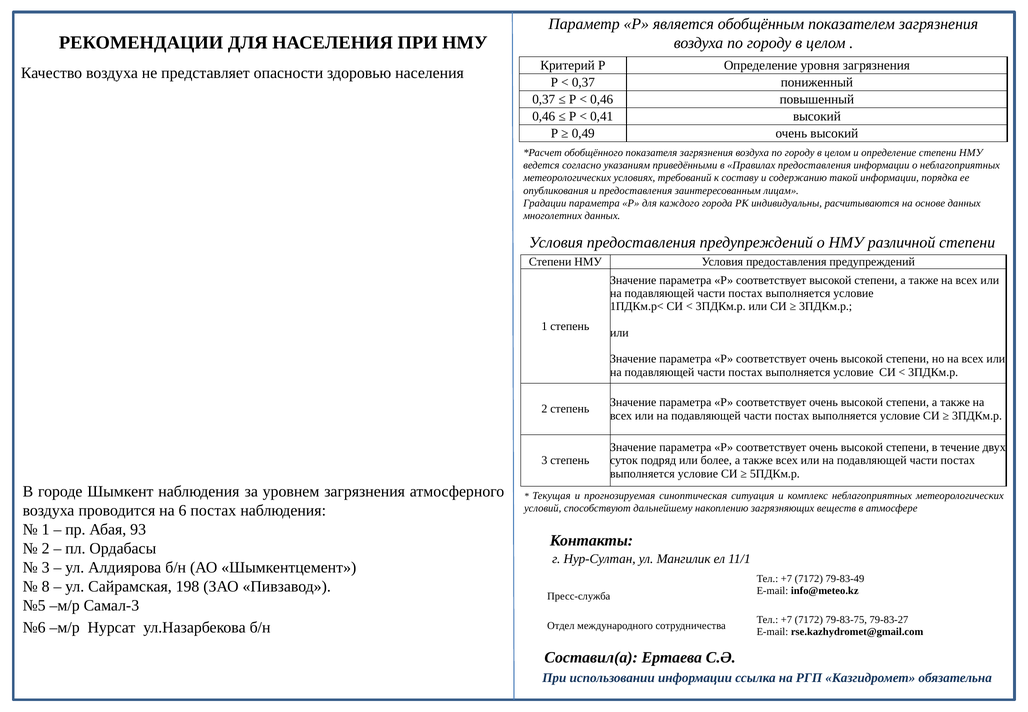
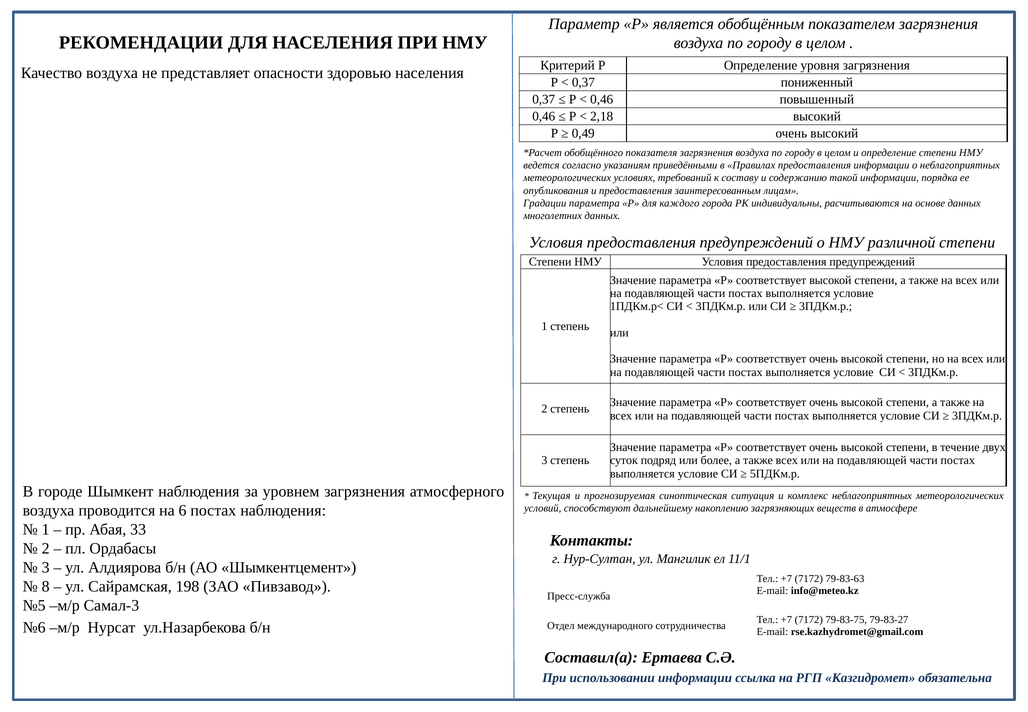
0,41: 0,41 -> 2,18
93: 93 -> 33
79-83-49: 79-83-49 -> 79-83-63
